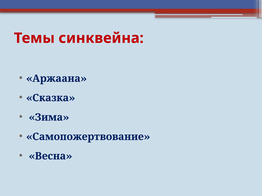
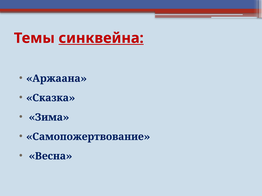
синквейна underline: none -> present
